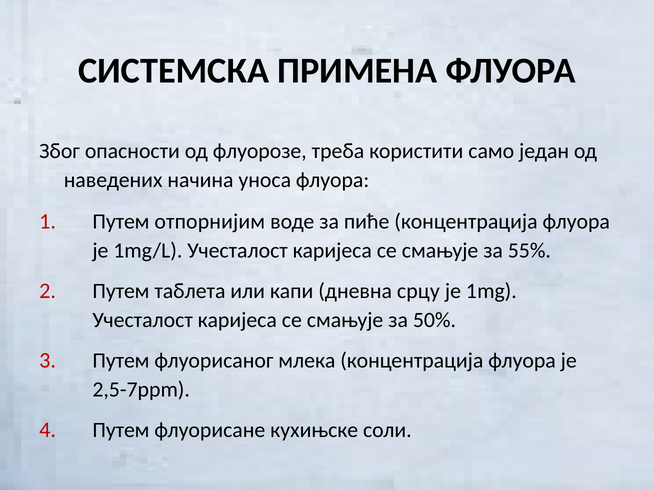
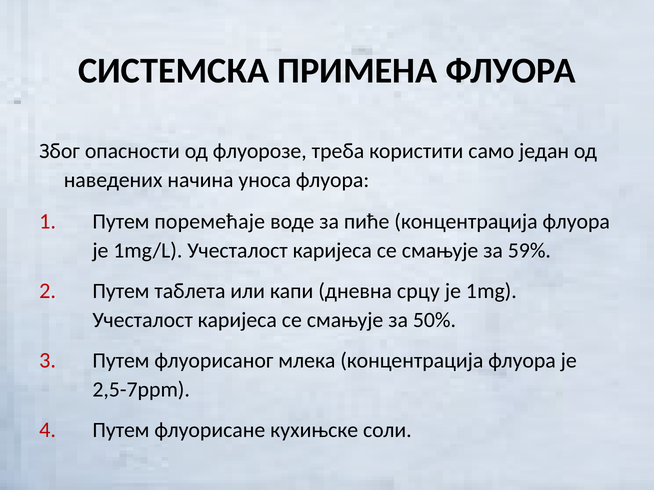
отпорнијим: отпорнијим -> поремећаје
55%: 55% -> 59%
